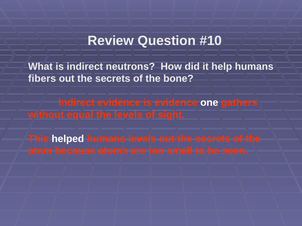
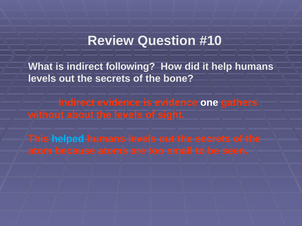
neutrons: neutrons -> following
fibers at (42, 79): fibers -> levels
equal: equal -> about
helped colour: white -> light blue
